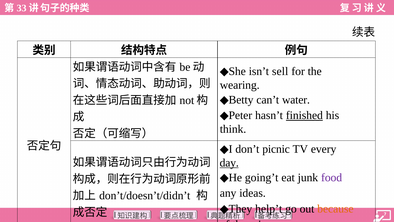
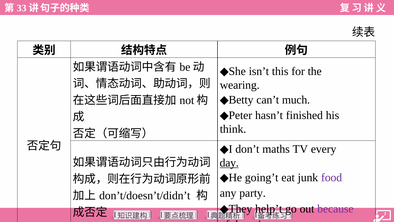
sell: sell -> this
water: water -> much
finished underline: present -> none
picnic: picnic -> maths
ideas: ideas -> party
because colour: orange -> purple
